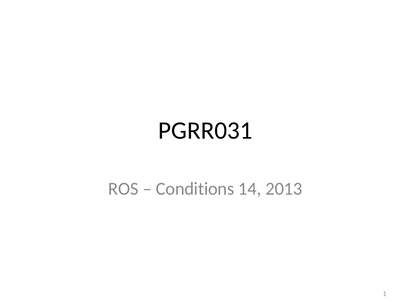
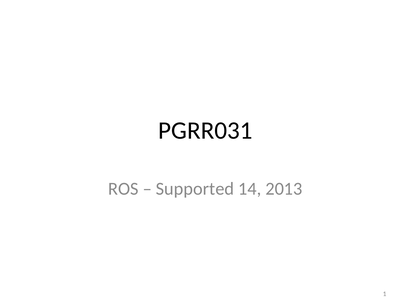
Conditions: Conditions -> Supported
